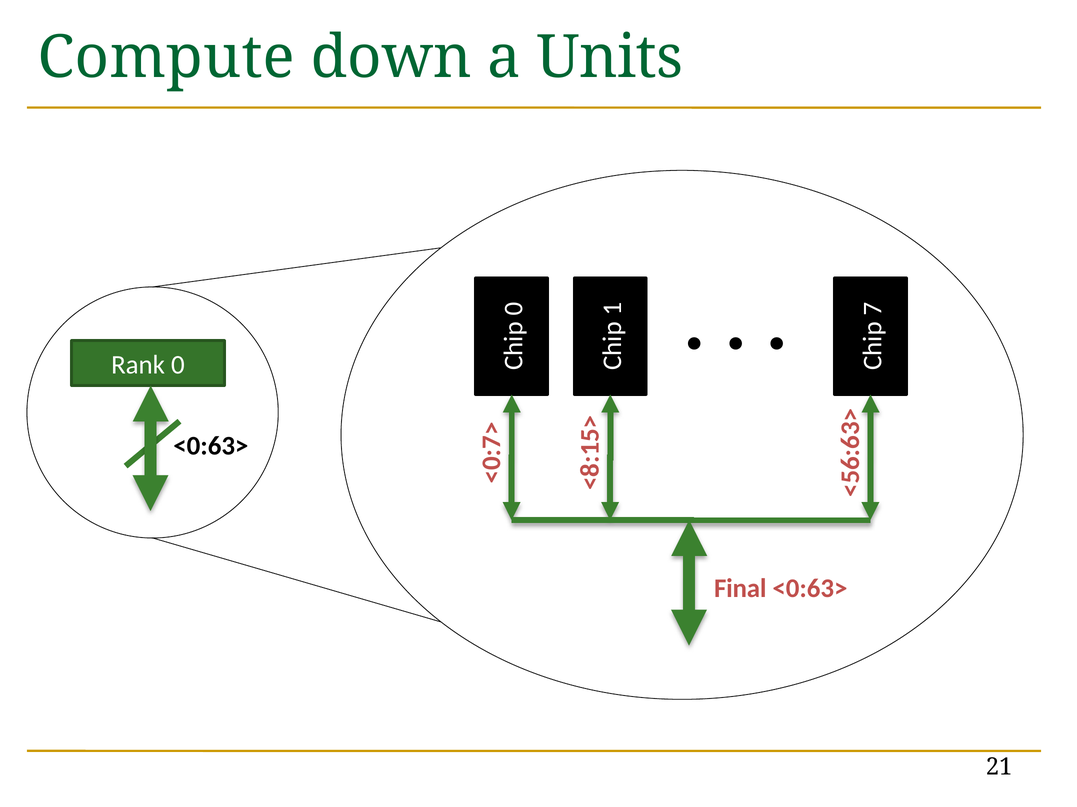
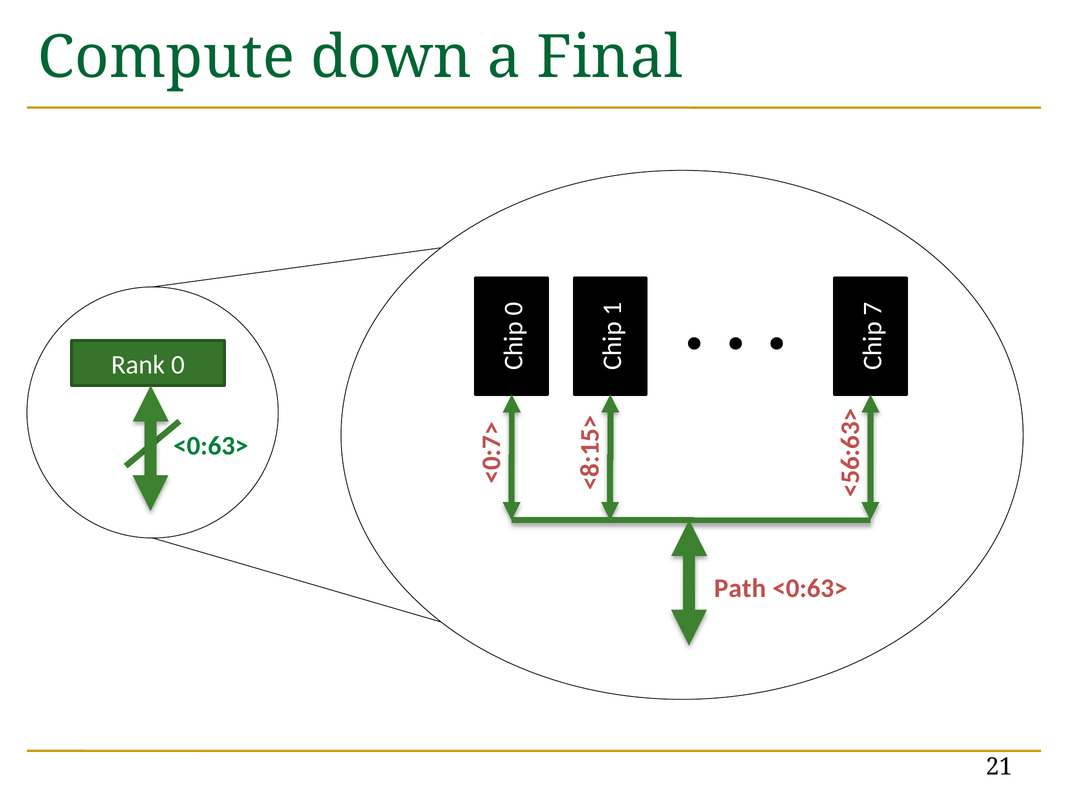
Units: Units -> Final
<0:63> at (211, 446) colour: black -> green
Final: Final -> Path
